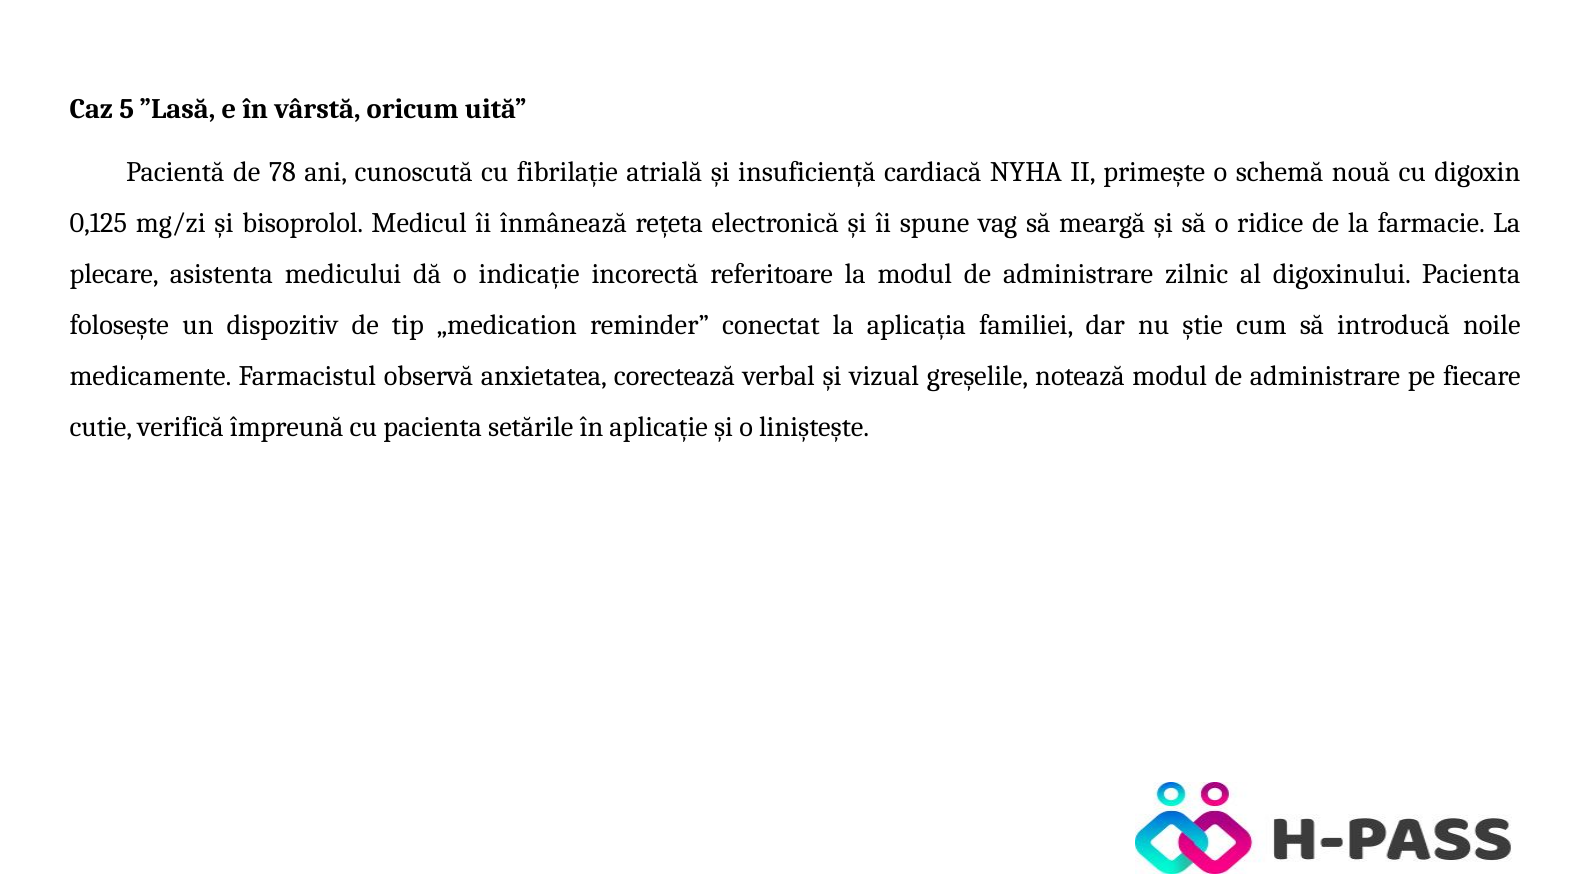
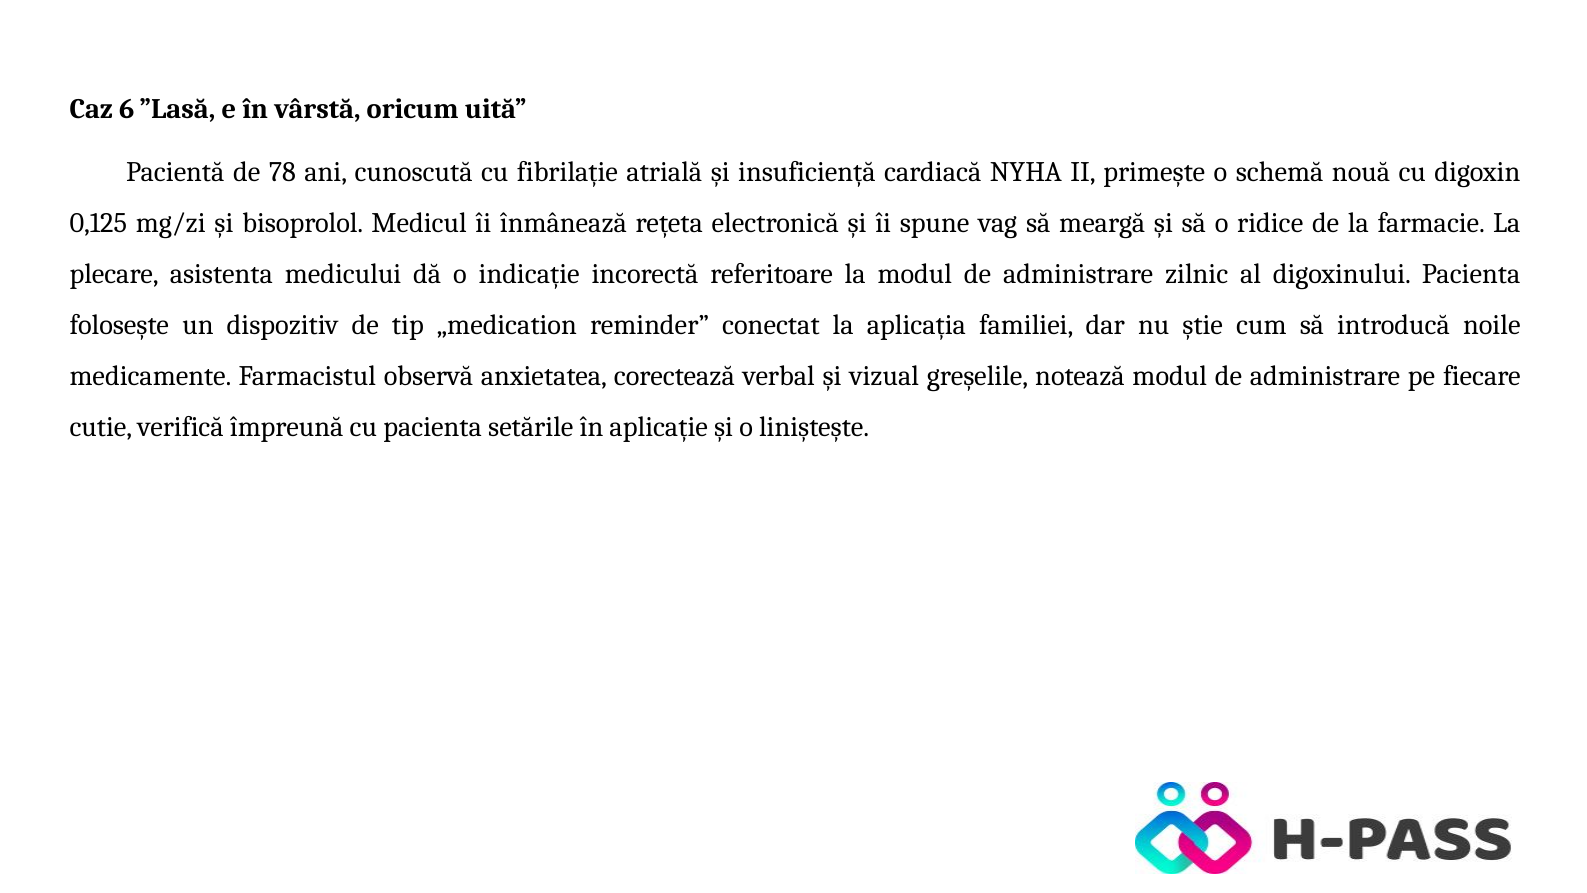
5: 5 -> 6
